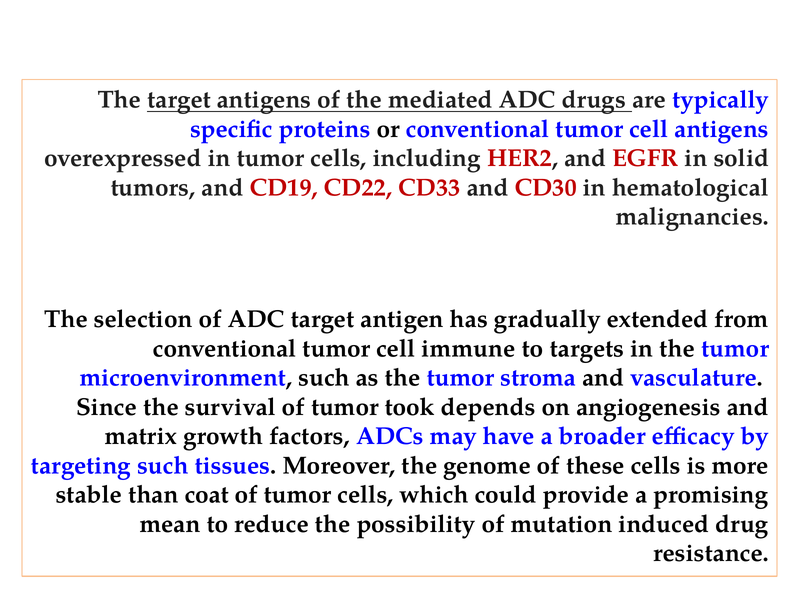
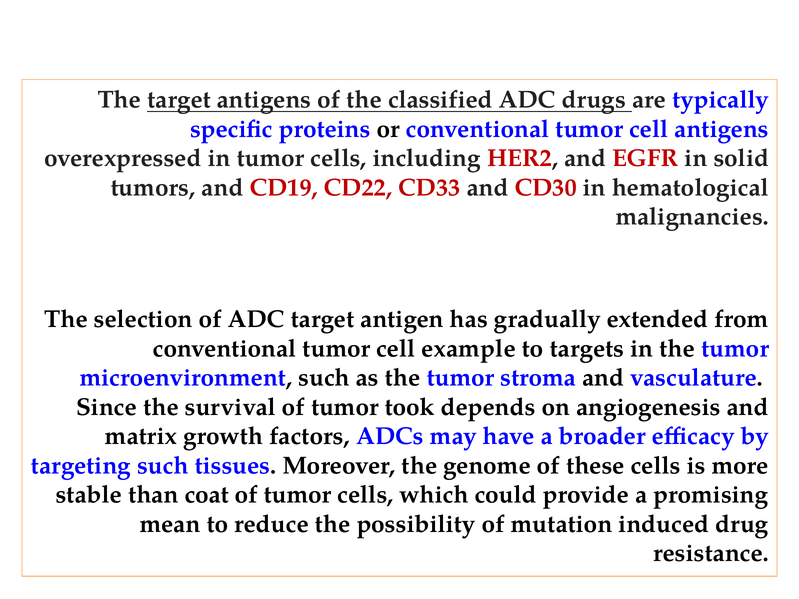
mediated: mediated -> classified
immune: immune -> example
